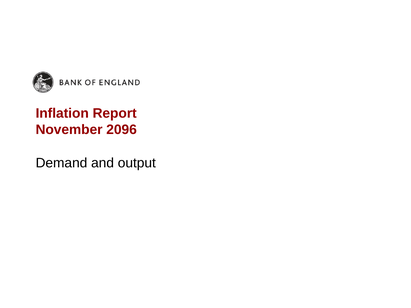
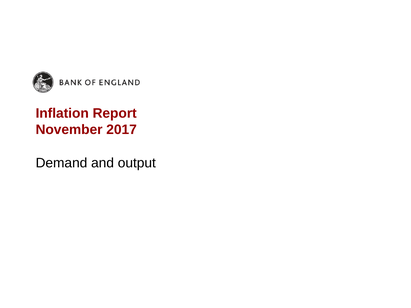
2096: 2096 -> 2017
